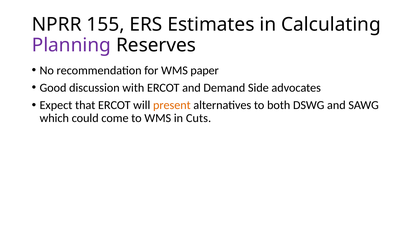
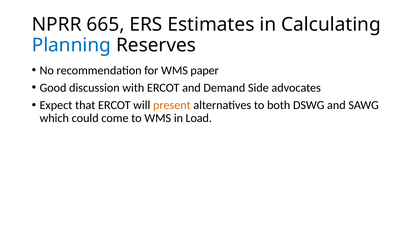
155: 155 -> 665
Planning colour: purple -> blue
Cuts: Cuts -> Load
